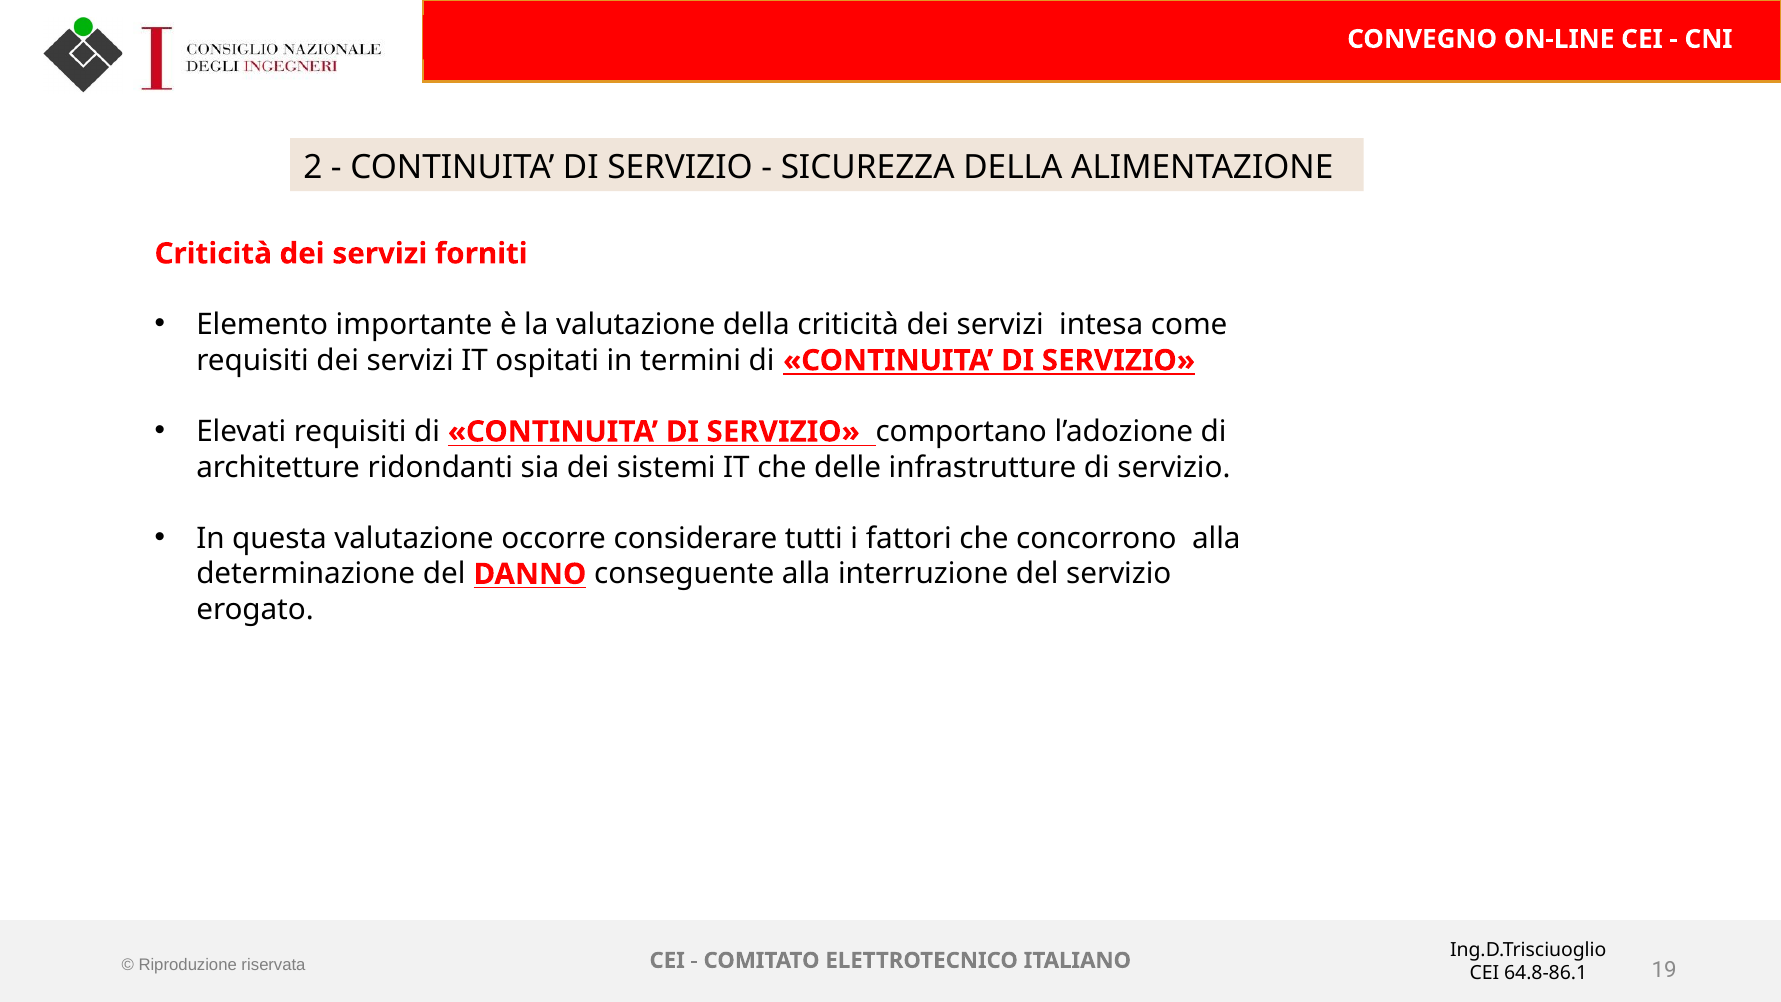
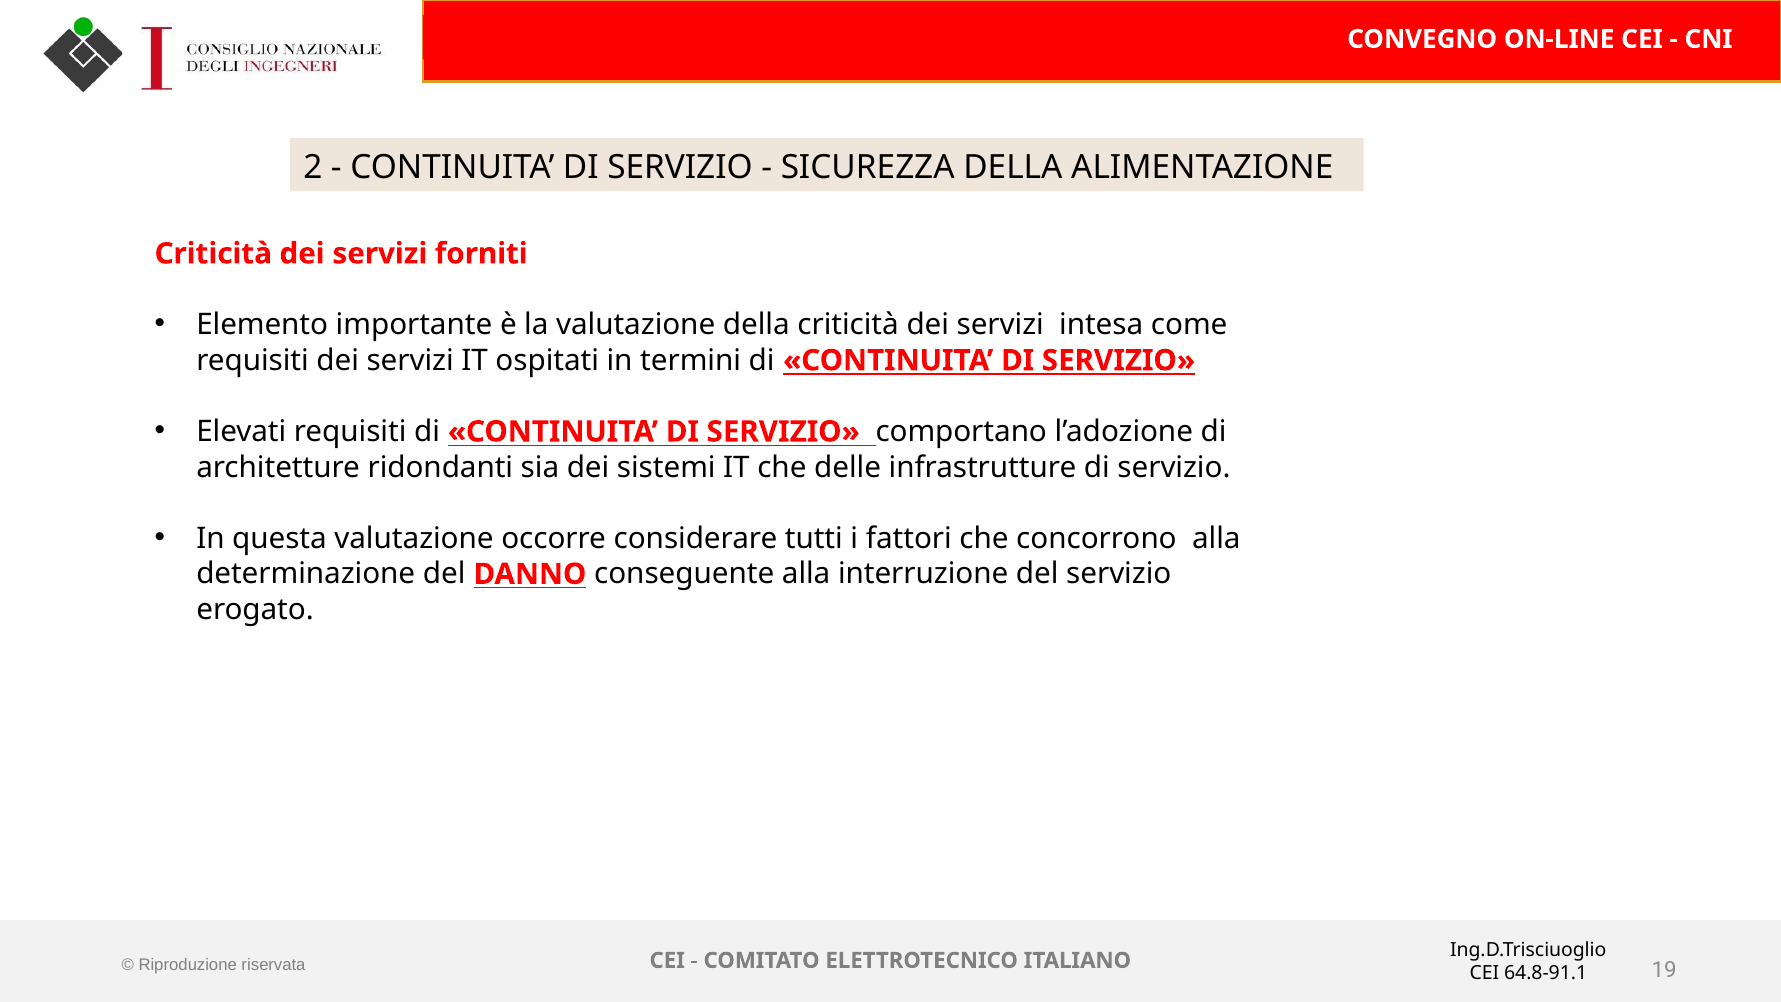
64.8-86.1: 64.8-86.1 -> 64.8-91.1
